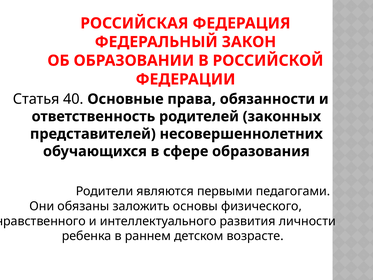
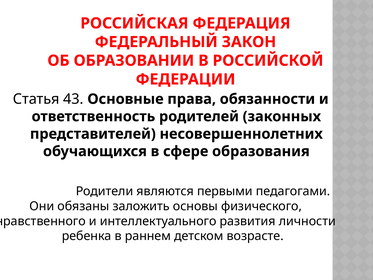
40: 40 -> 43
